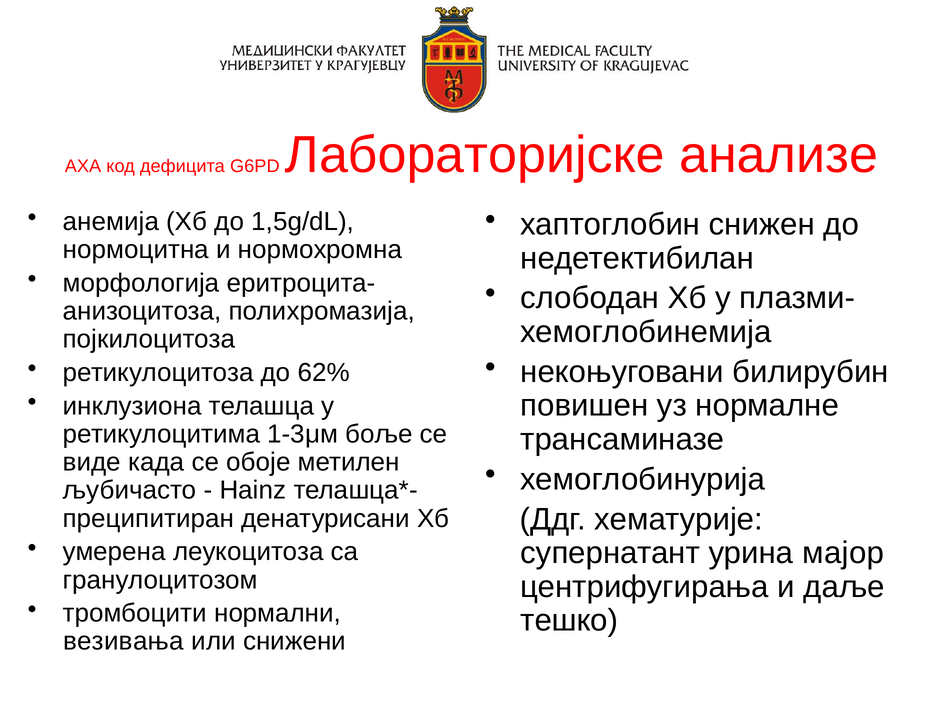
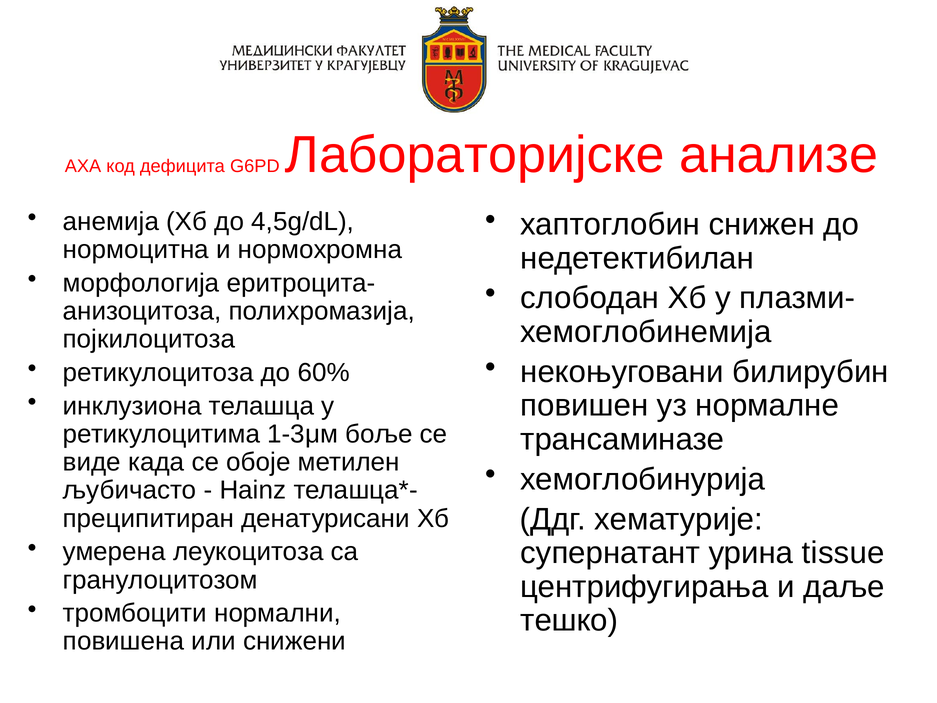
1,5g/dL: 1,5g/dL -> 4,5g/dL
62%: 62% -> 60%
мајор: мајор -> tissue
везивања: везивања -> пoвишeнa
